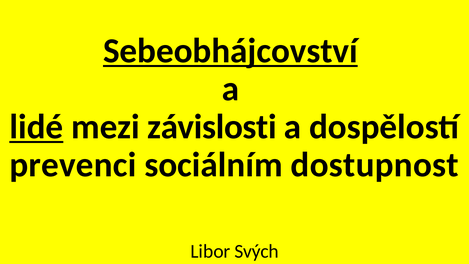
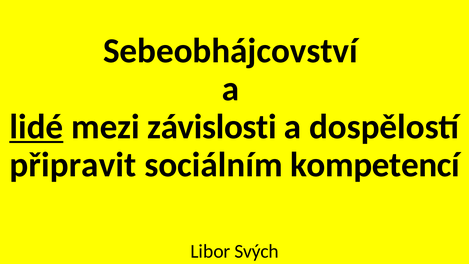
Sebeobhájcovství underline: present -> none
prevenci: prevenci -> připravit
dostupnost: dostupnost -> kompetencí
